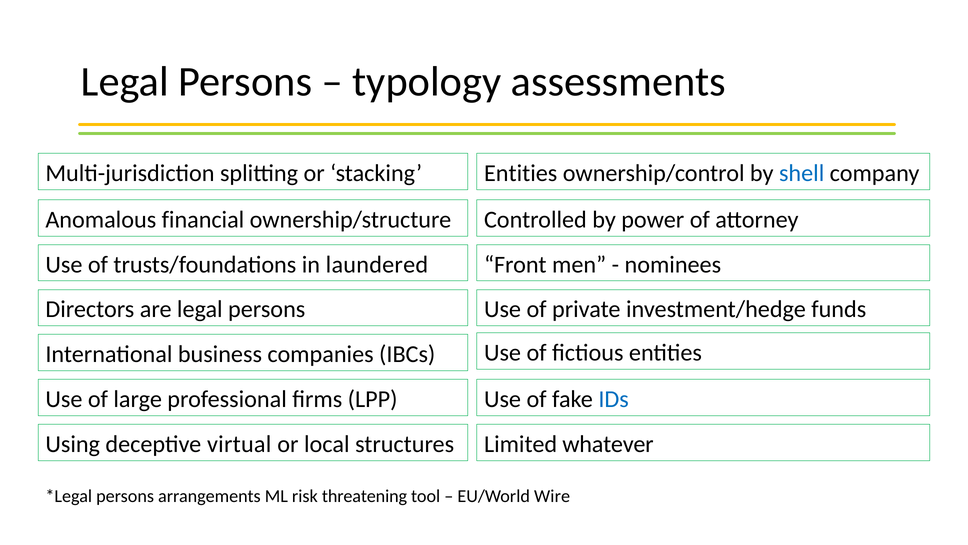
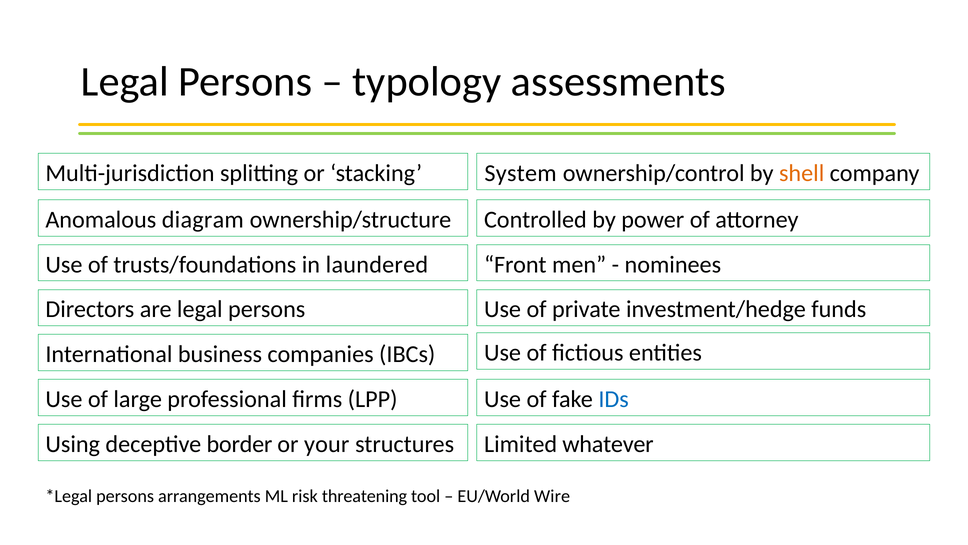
stacking Entities: Entities -> System
shell colour: blue -> orange
financial: financial -> diagram
virtual: virtual -> border
local: local -> your
